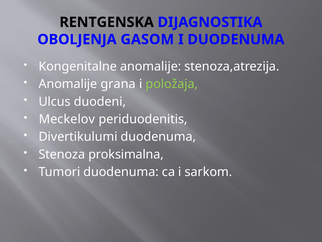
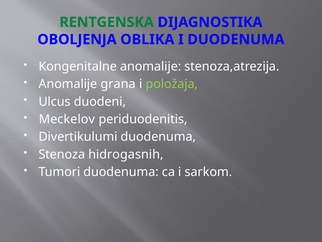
RENTGENSKA colour: black -> green
GASOM: GASOM -> OBLIKA
proksimalna: proksimalna -> hidrogasnih
